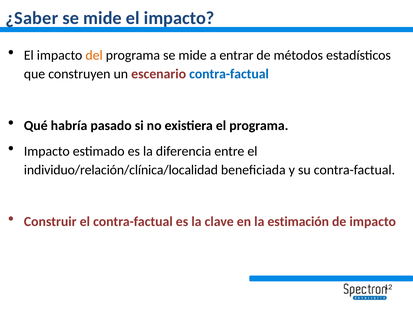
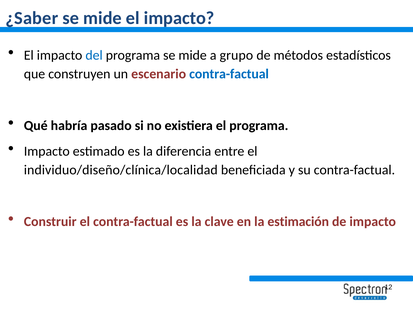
del colour: orange -> blue
entrar: entrar -> grupo
individuo/relación/clínica/localidad: individuo/relación/clínica/localidad -> individuo/diseño/clínica/localidad
